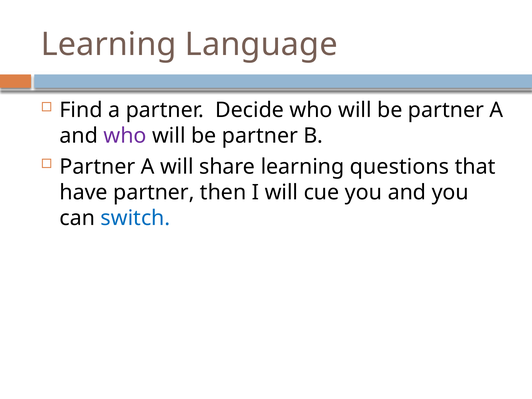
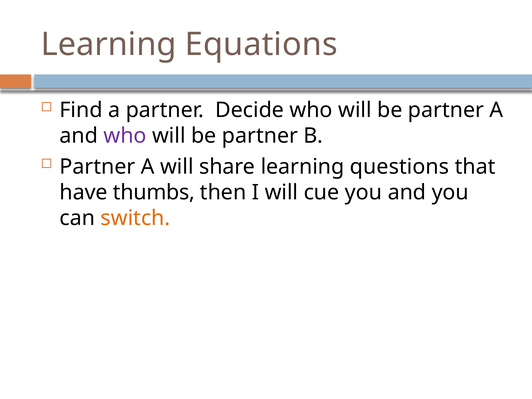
Language: Language -> Equations
have partner: partner -> thumbs
switch colour: blue -> orange
